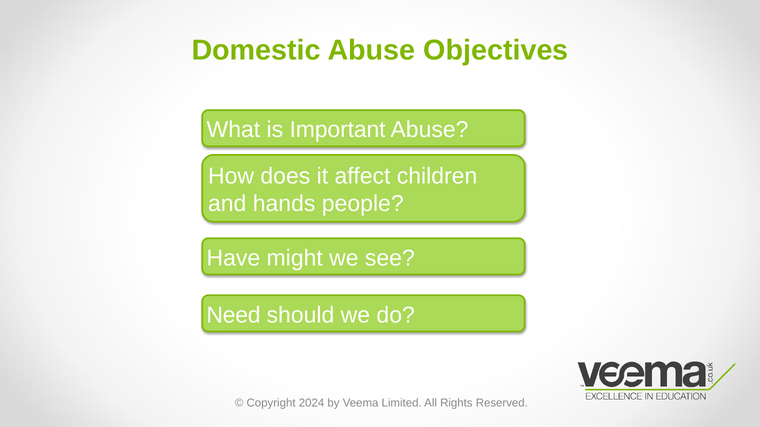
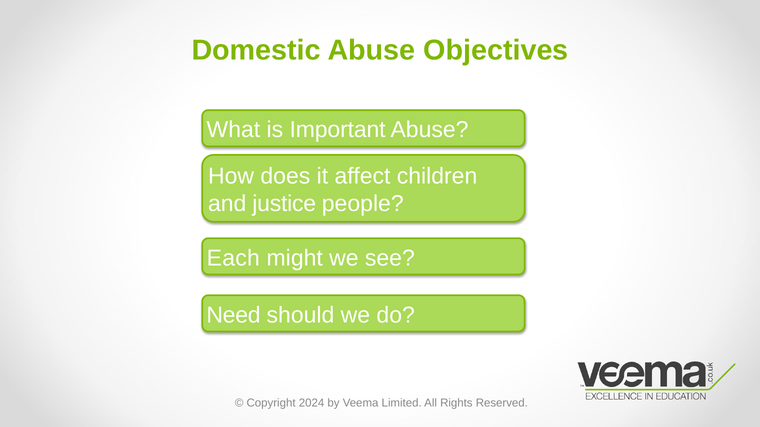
hands: hands -> justice
Have: Have -> Each
